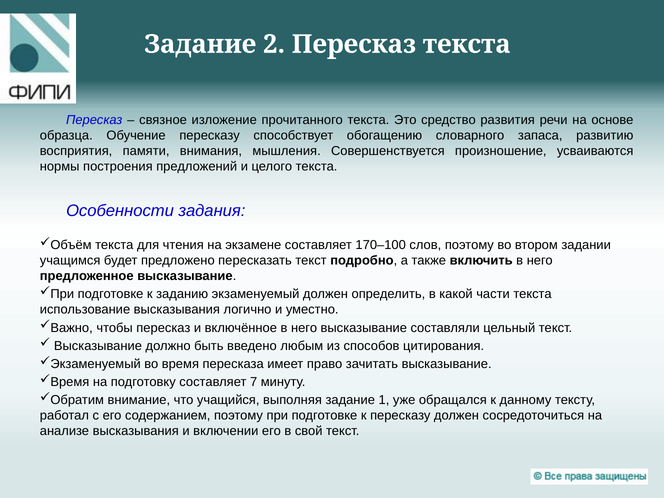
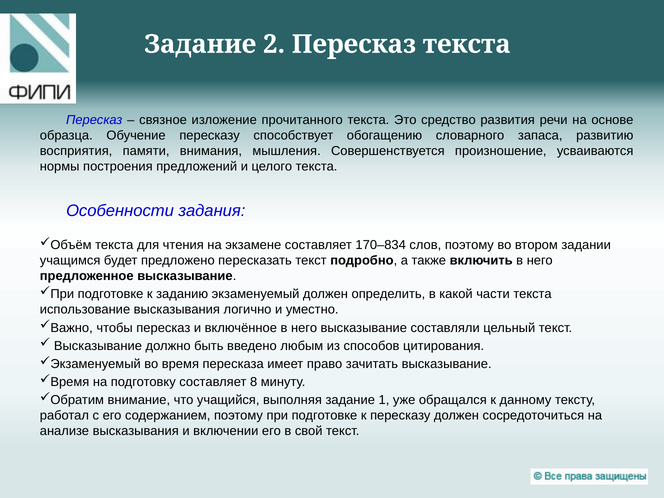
170–100: 170–100 -> 170–834
7: 7 -> 8
